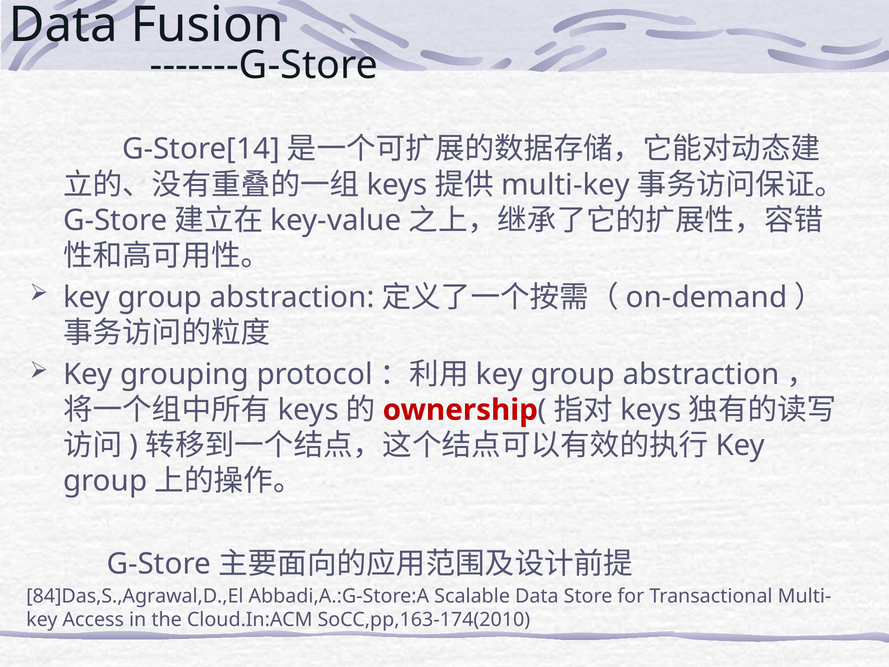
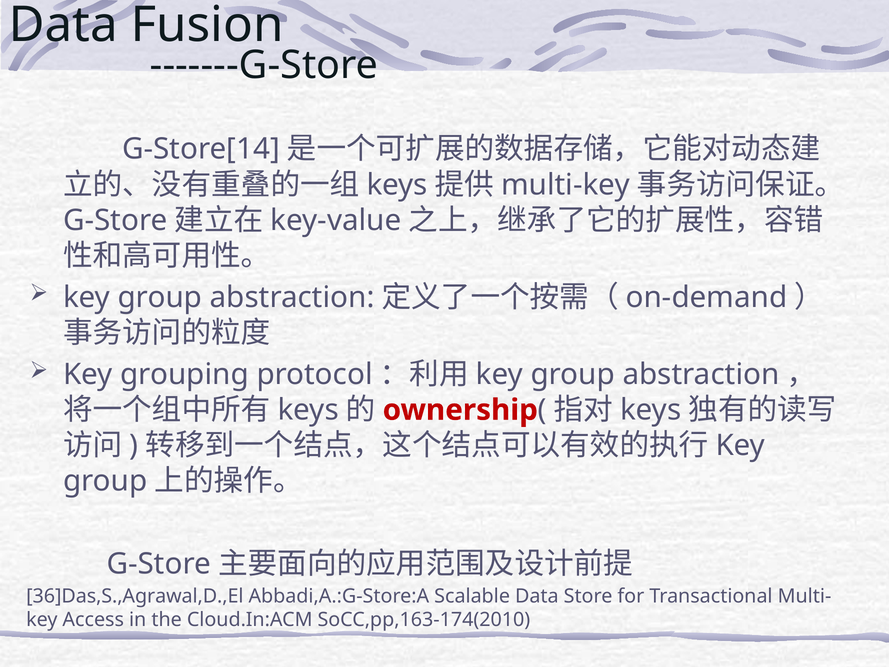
84]Das,S.,Agrawal,D.,El: 84]Das,S.,Agrawal,D.,El -> 36]Das,S.,Agrawal,D.,El
